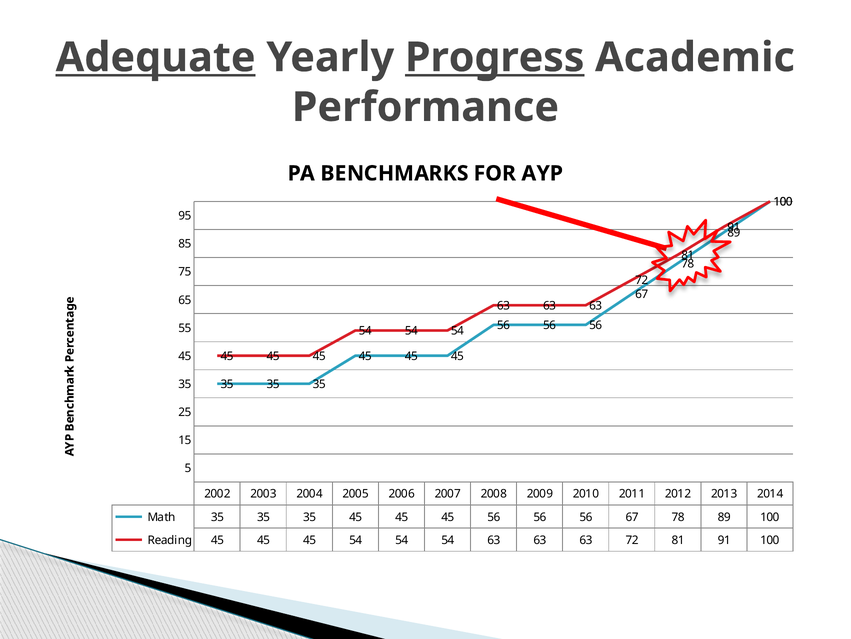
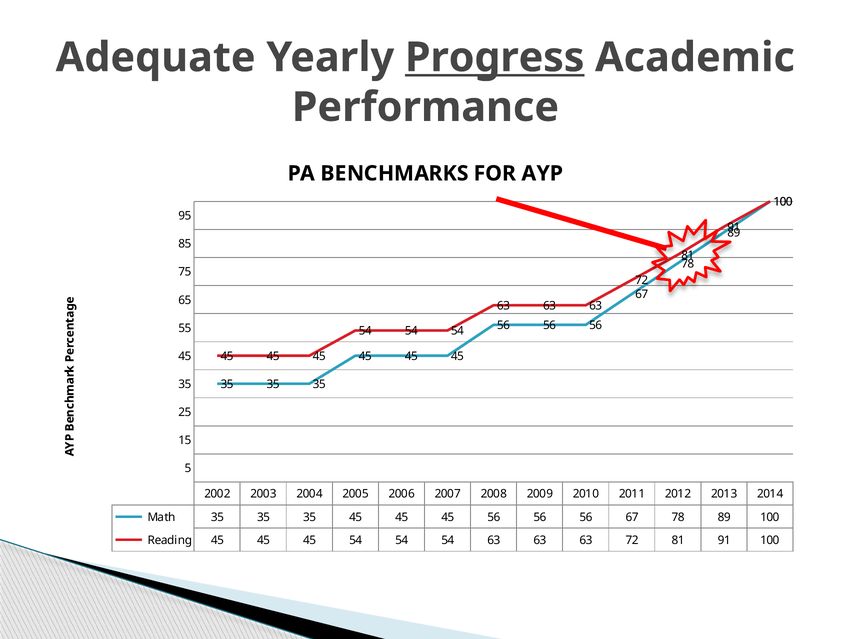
Adequate underline: present -> none
